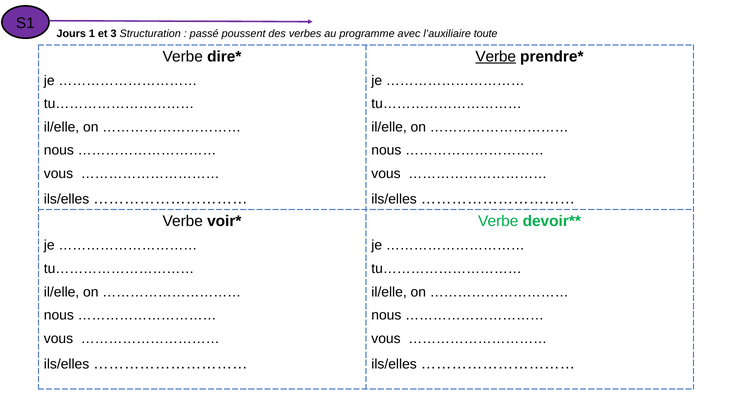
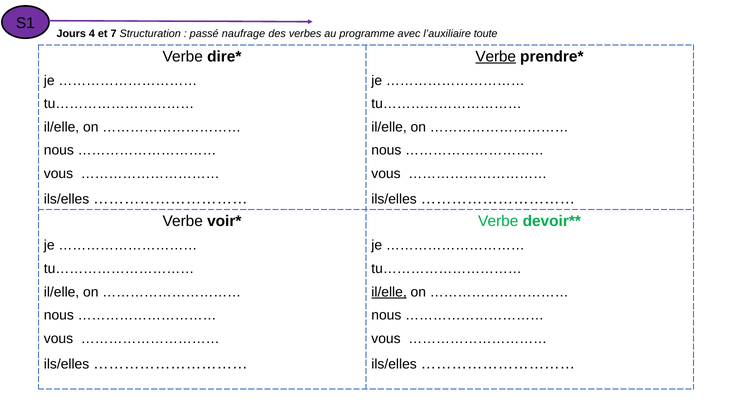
1: 1 -> 4
3: 3 -> 7
poussent: poussent -> naufrage
il/elle at (389, 292) underline: none -> present
